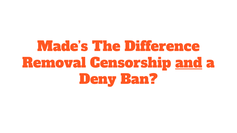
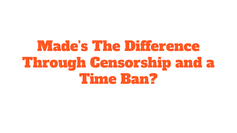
Removal: Removal -> Through
and underline: present -> none
Deny: Deny -> Time
